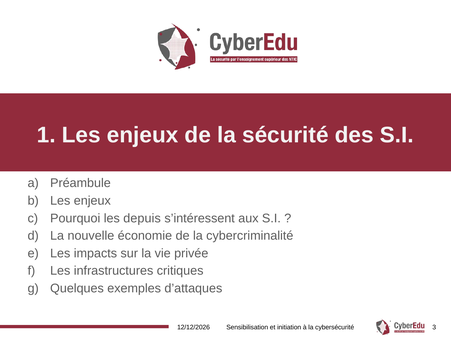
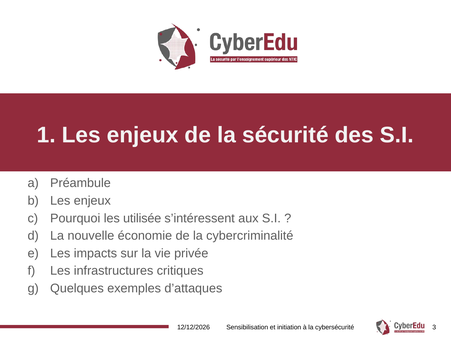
depuis: depuis -> utilisée
